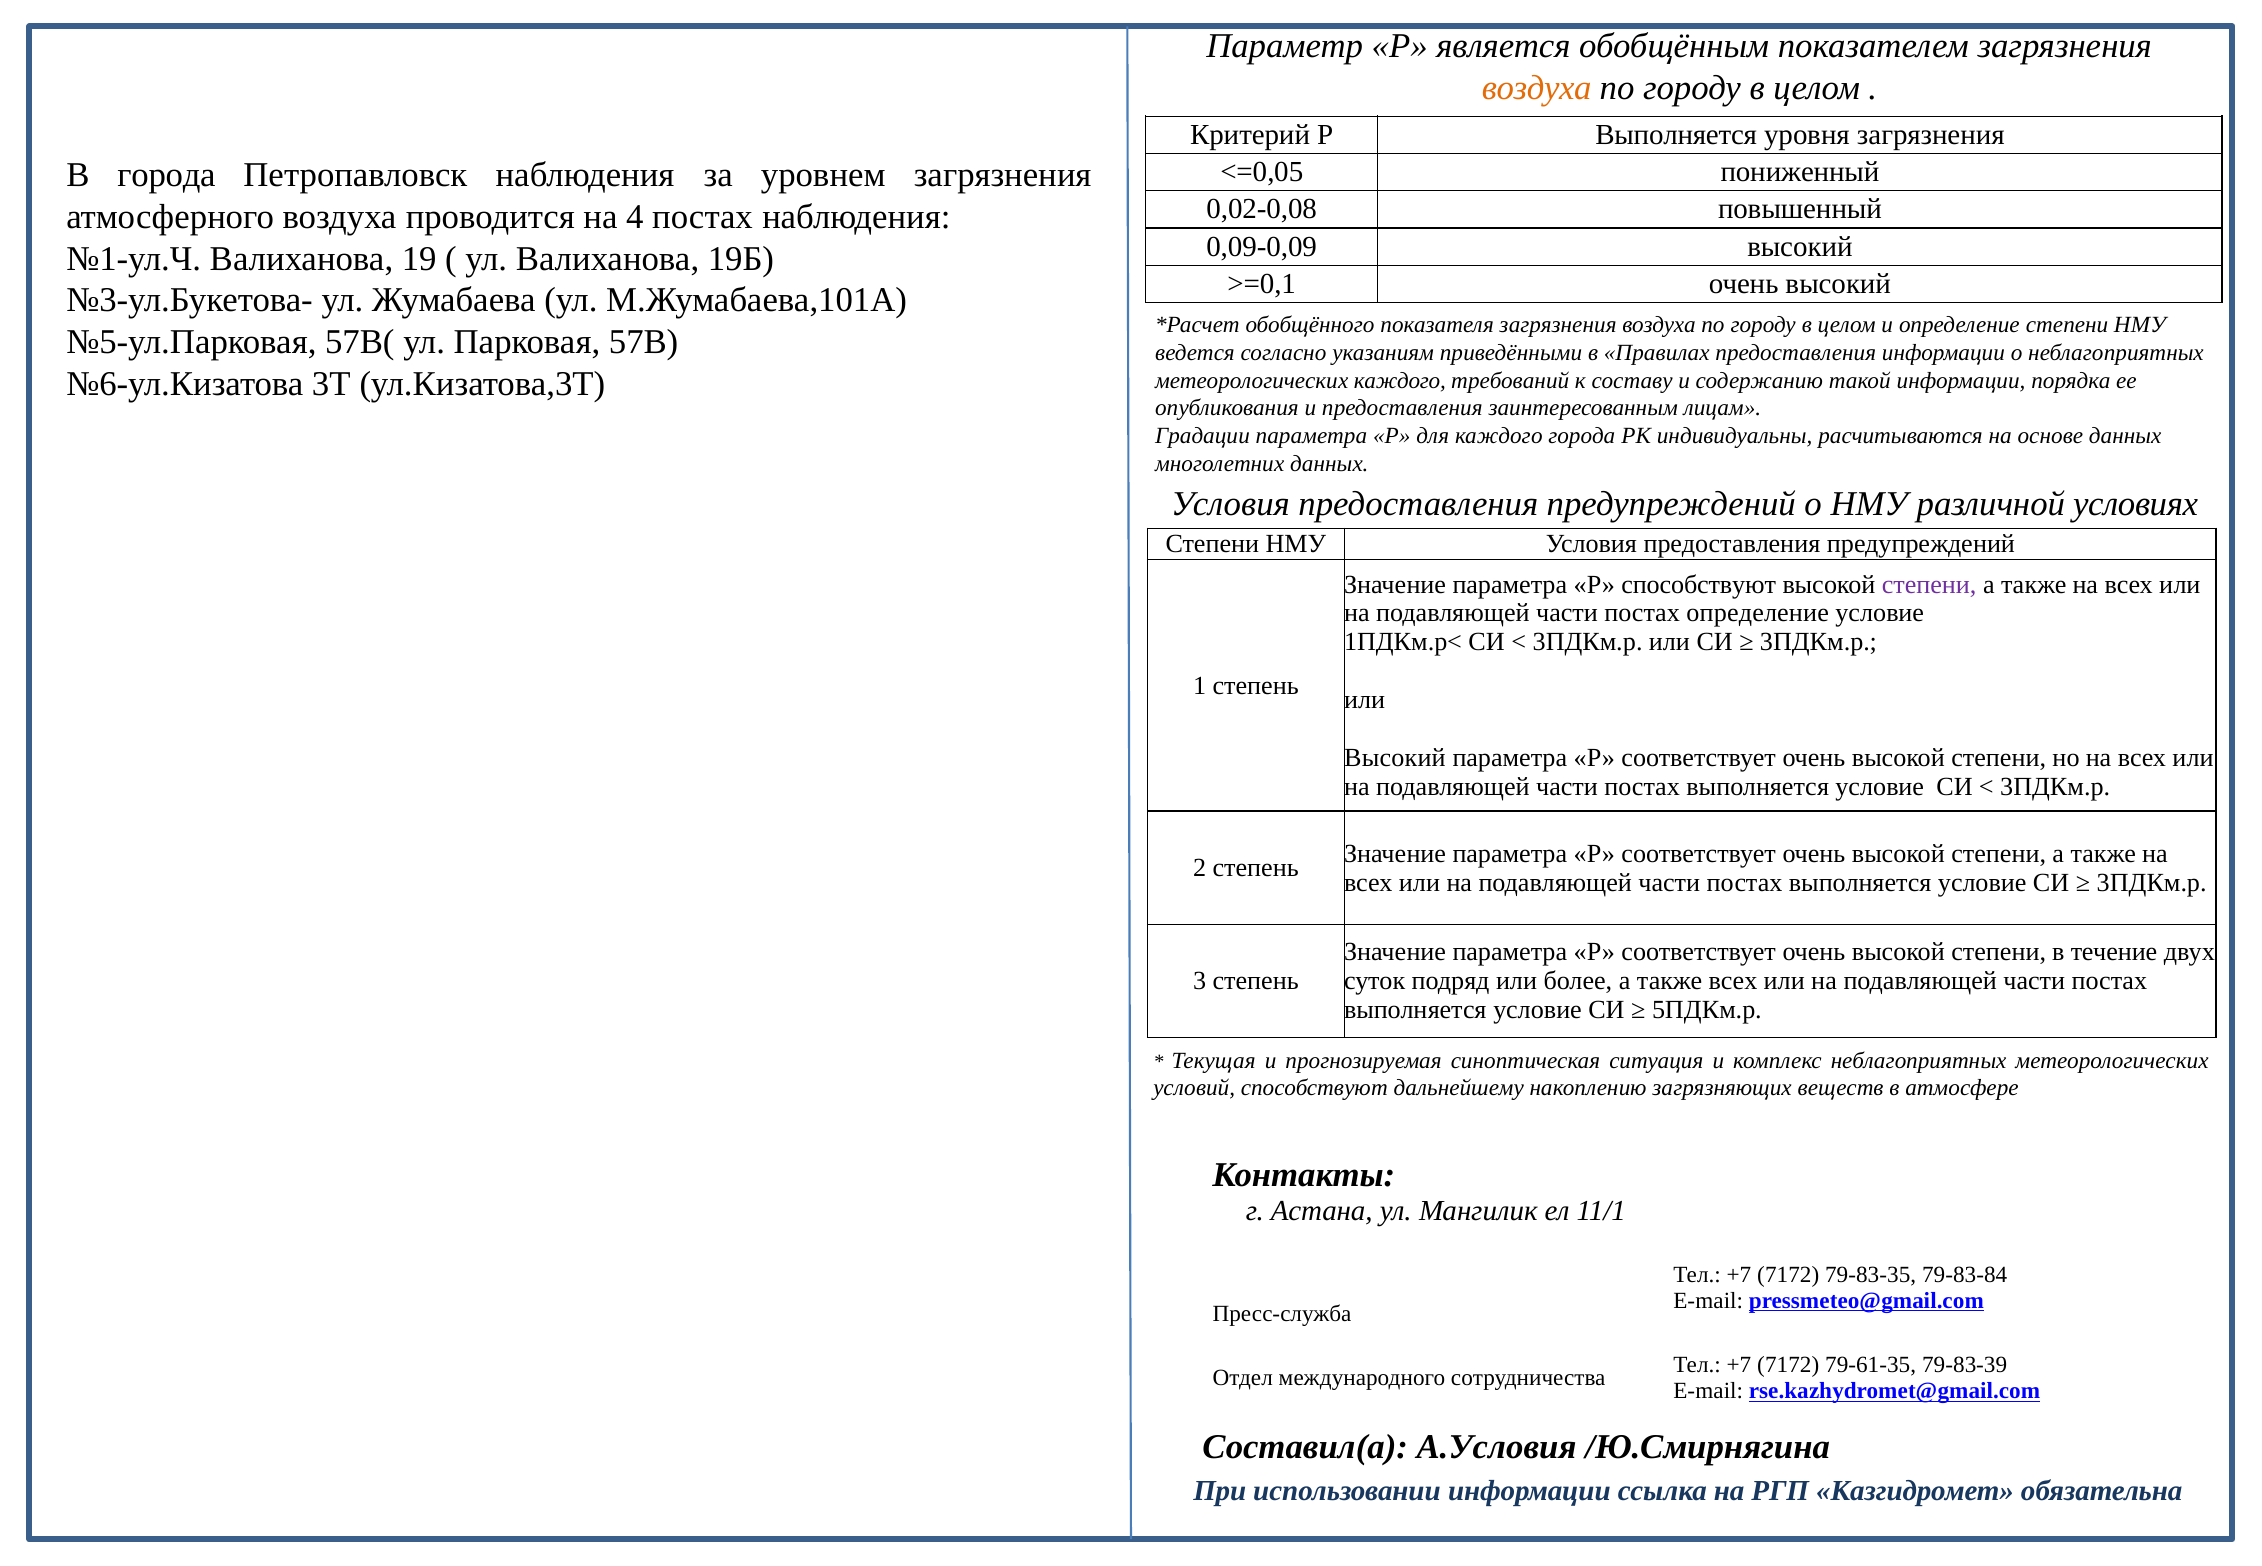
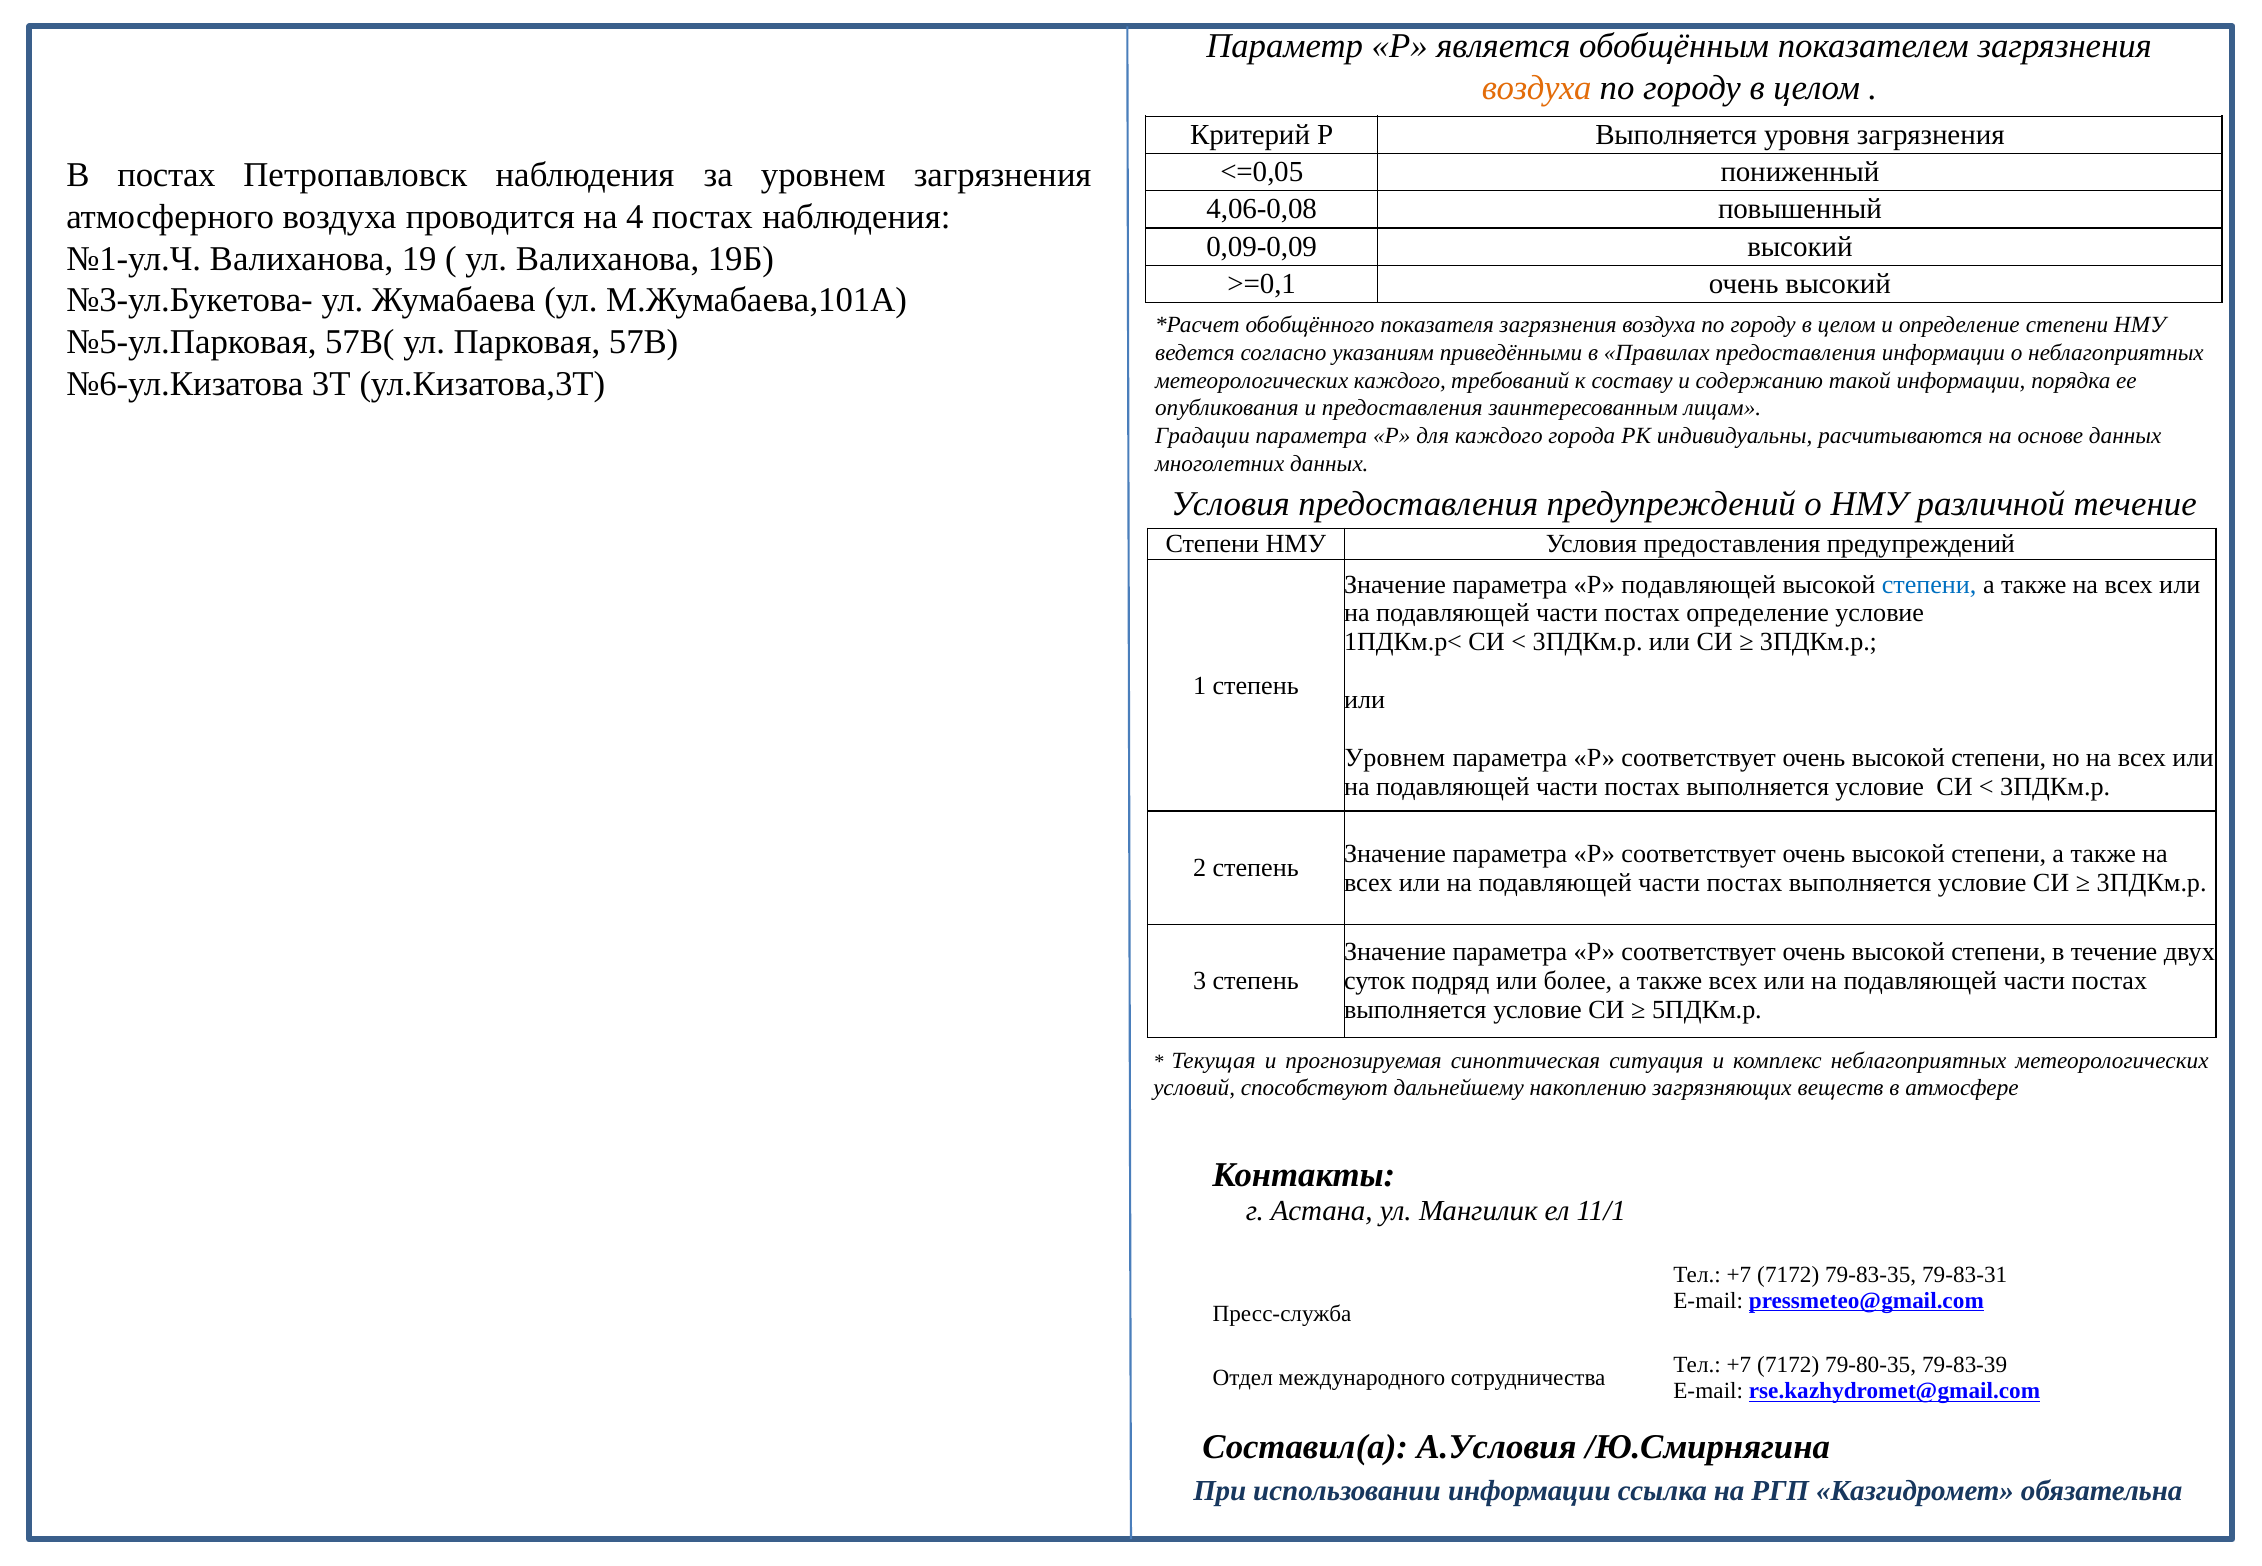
В города: города -> постах
0,02-0,08: 0,02-0,08 -> 4,06-0,08
различной условиях: условиях -> течение
Р способствуют: способствуют -> подавляющей
степени at (1929, 584) colour: purple -> blue
Высокий at (1395, 758): Высокий -> Уровнем
79-83-84: 79-83-84 -> 79-83-31
79-61-35: 79-61-35 -> 79-80-35
